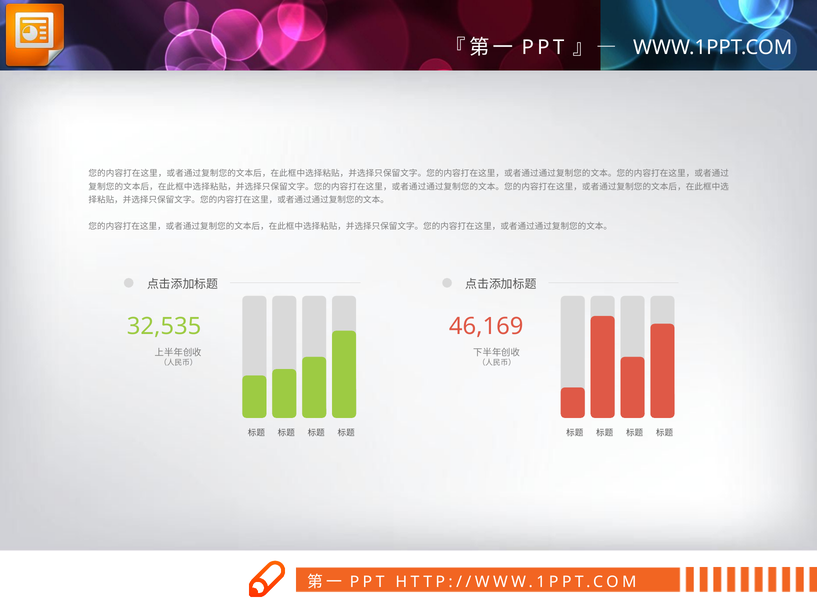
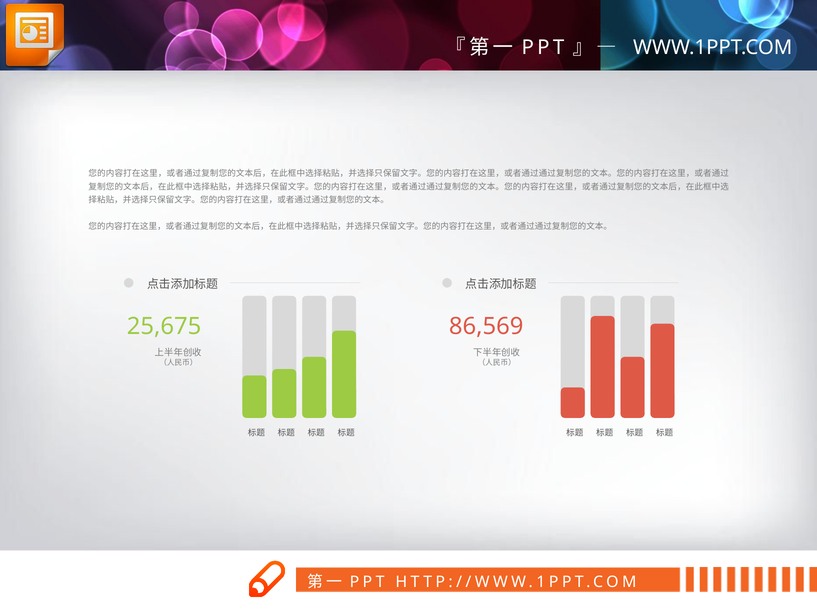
32,535: 32,535 -> 25,675
46,169: 46,169 -> 86,569
